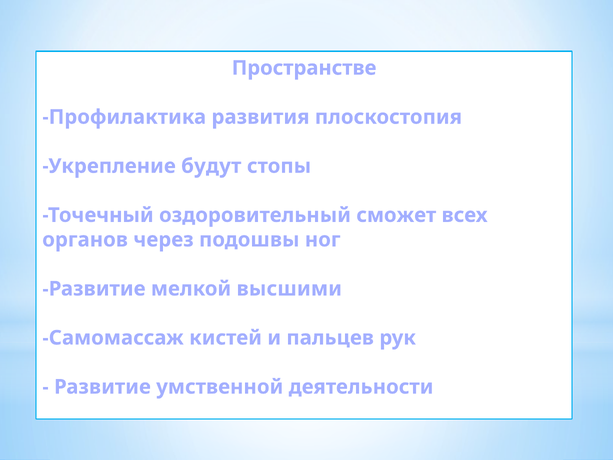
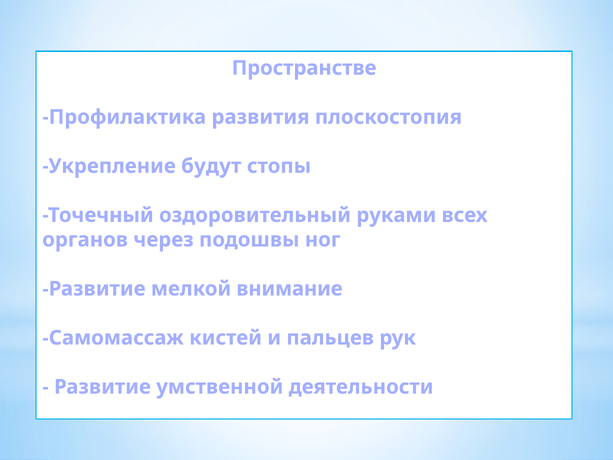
сможет: сможет -> руками
высшими: высшими -> внимание
